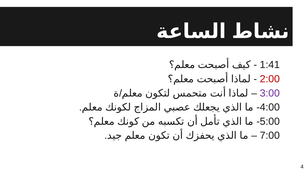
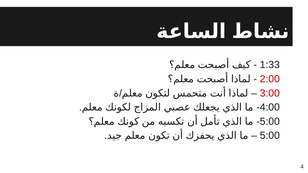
1:41: 1:41 -> 1:33
3:00 colour: purple -> red
7:00 at (270, 136): 7:00 -> 5:00
